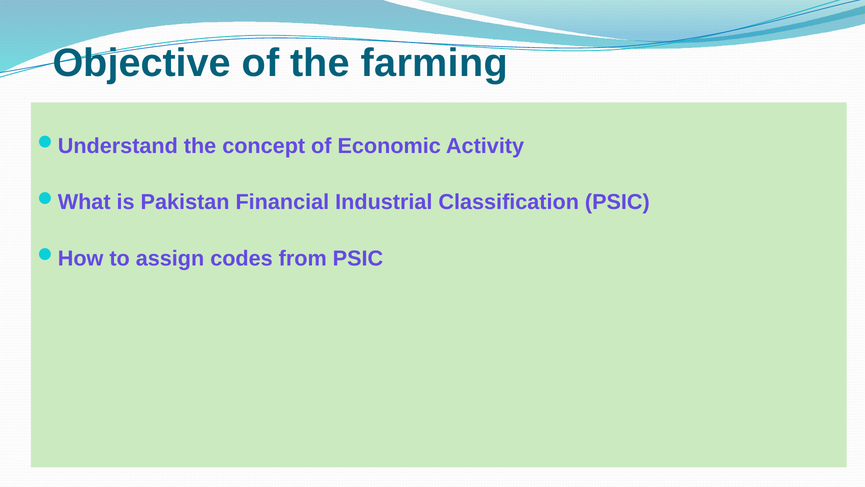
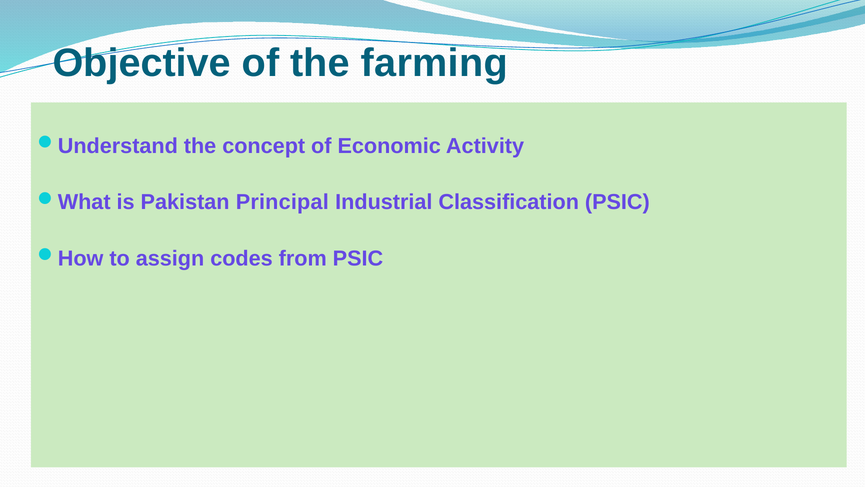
Financial: Financial -> Principal
